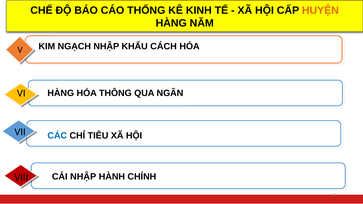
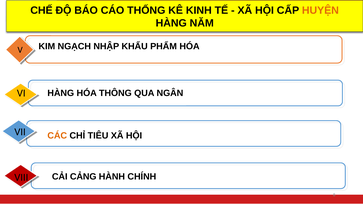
CÁCH: CÁCH -> PHẨM
CÁC colour: blue -> orange
CẢI NHẬP: NHẬP -> CẢNG
